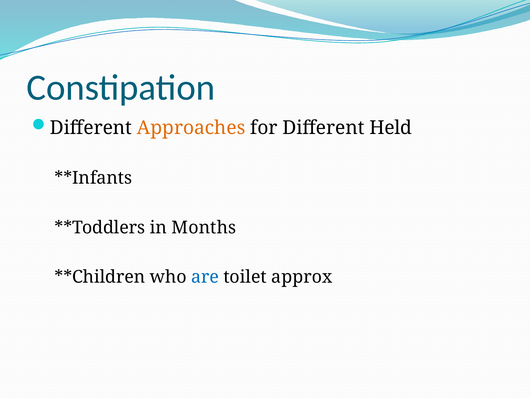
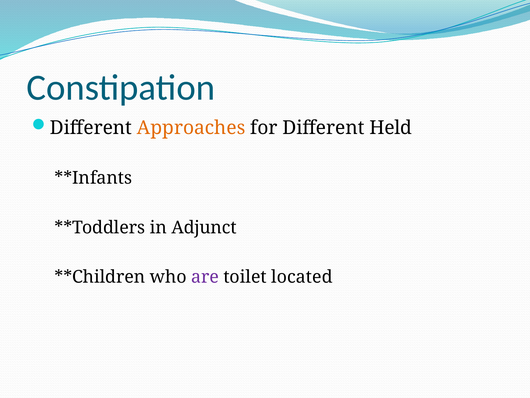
Months: Months -> Adjunct
are colour: blue -> purple
approx: approx -> located
